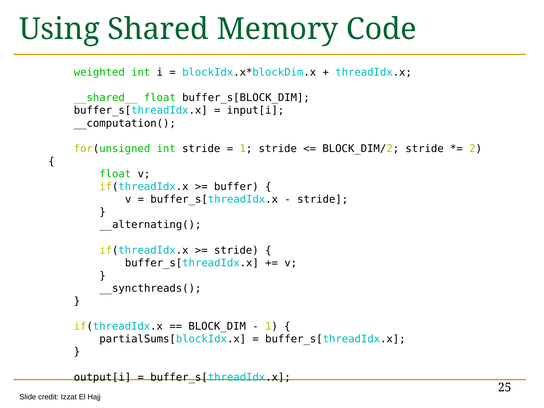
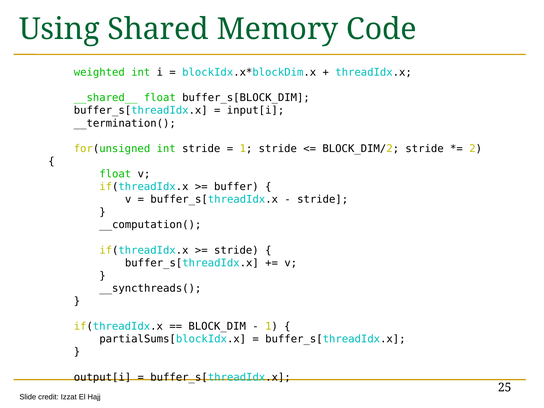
__computation(: __computation( -> __termination(
__alternating(: __alternating( -> __computation(
